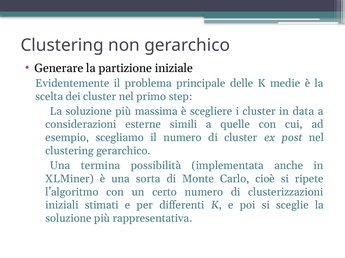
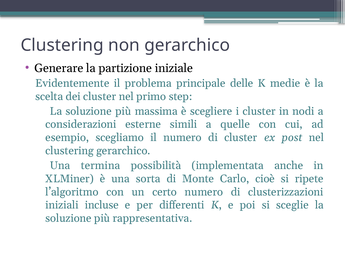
data: data -> nodi
stimati: stimati -> incluse
